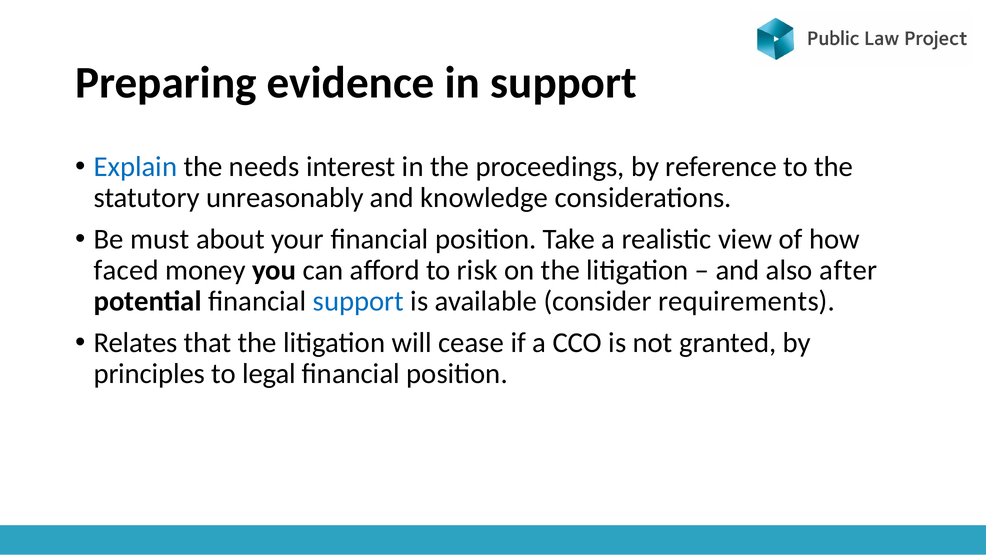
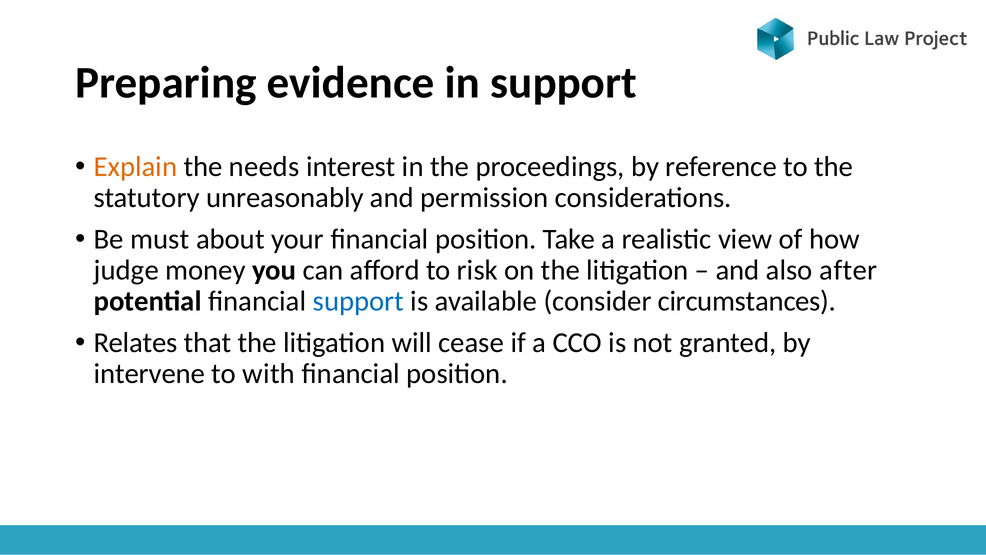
Explain colour: blue -> orange
knowledge: knowledge -> permission
faced: faced -> judge
requirements: requirements -> circumstances
principles: principles -> intervene
legal: legal -> with
